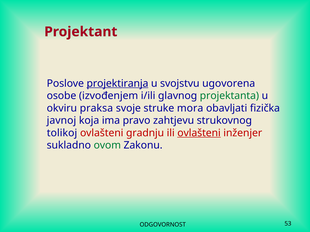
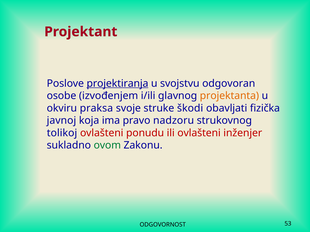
ugovorena: ugovorena -> odgovoran
projektanta colour: green -> orange
mora: mora -> škodi
zahtjevu: zahtjevu -> nadzoru
gradnju: gradnju -> ponudu
ovlašteni at (199, 133) underline: present -> none
